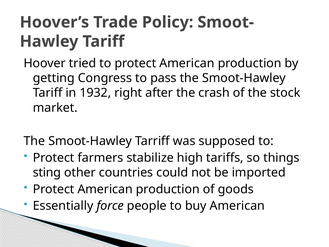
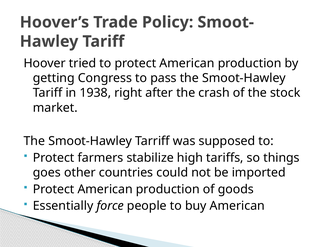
1932: 1932 -> 1938
sting: sting -> goes
